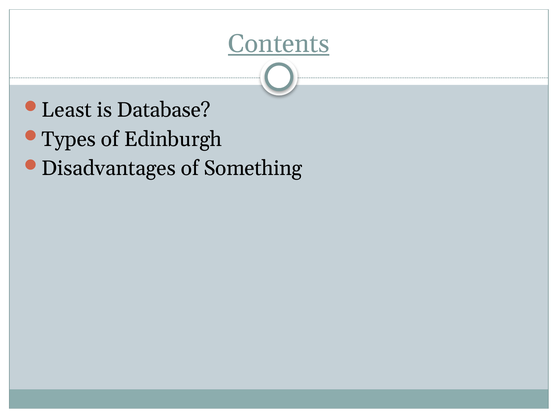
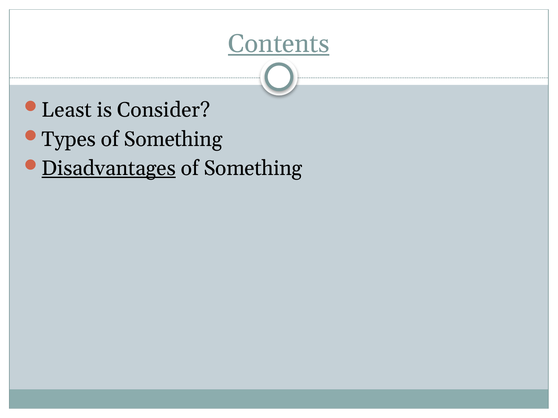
Database: Database -> Consider
Types of Edinburgh: Edinburgh -> Something
Disadvantages underline: none -> present
